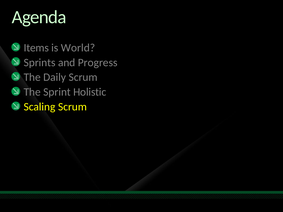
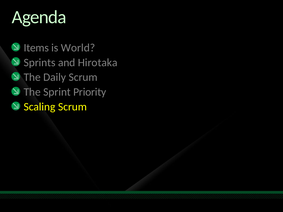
Progress: Progress -> Hirotaka
Holistic: Holistic -> Priority
